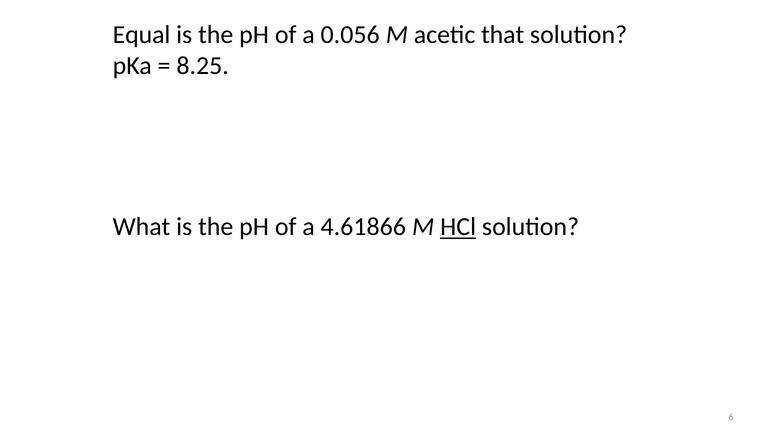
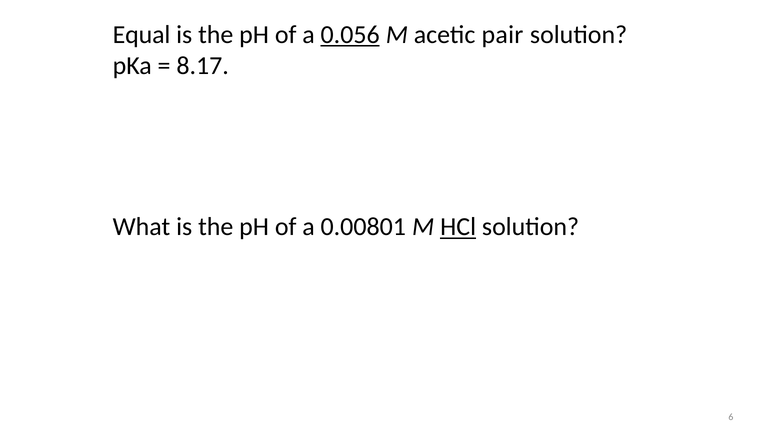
0.056 underline: none -> present
that: that -> pair
8.25: 8.25 -> 8.17
4.61866: 4.61866 -> 0.00801
